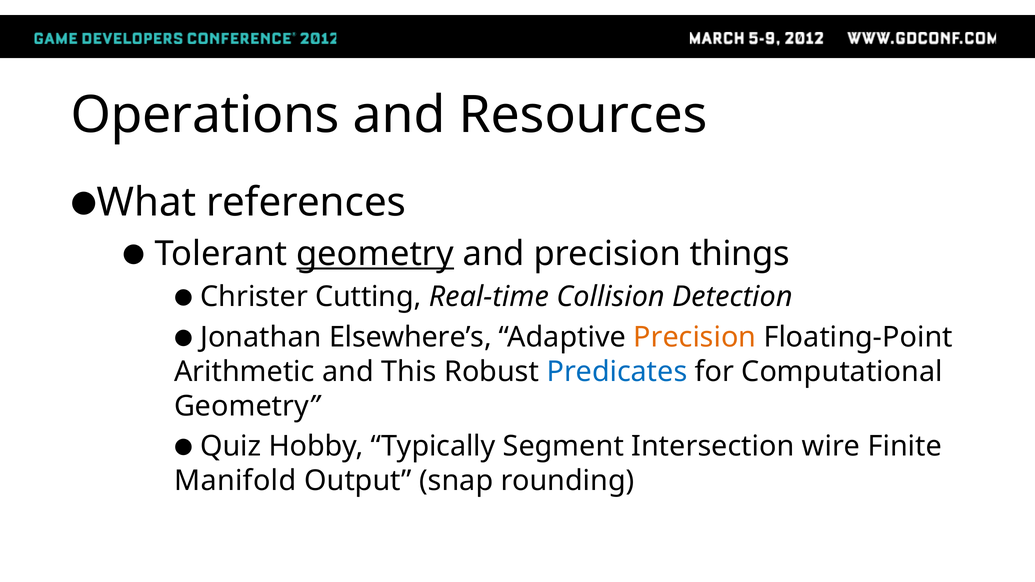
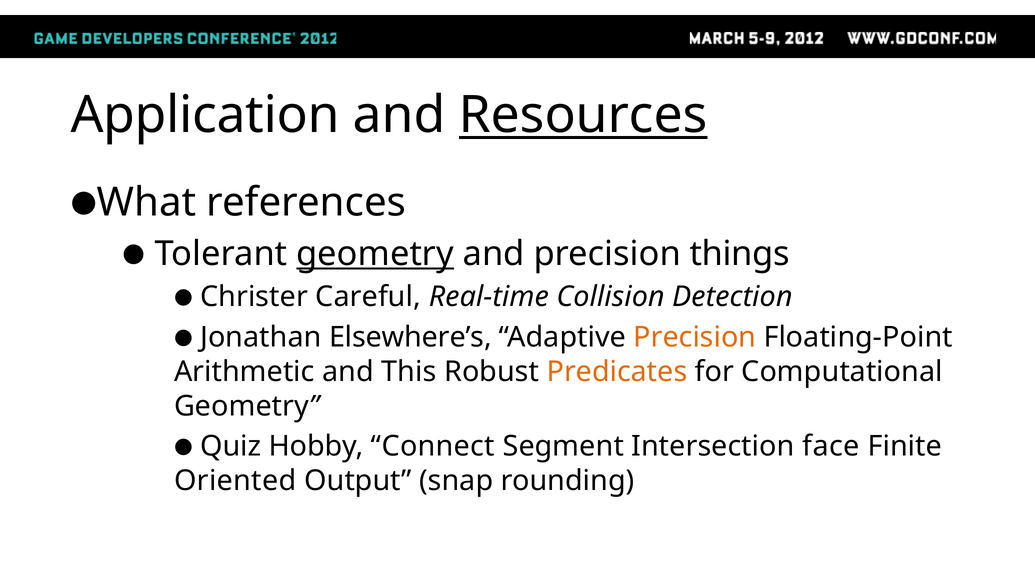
Operations: Operations -> Application
Resources underline: none -> present
Cutting: Cutting -> Careful
Predicates colour: blue -> orange
Typically: Typically -> Connect
wire: wire -> face
Manifold: Manifold -> Oriented
